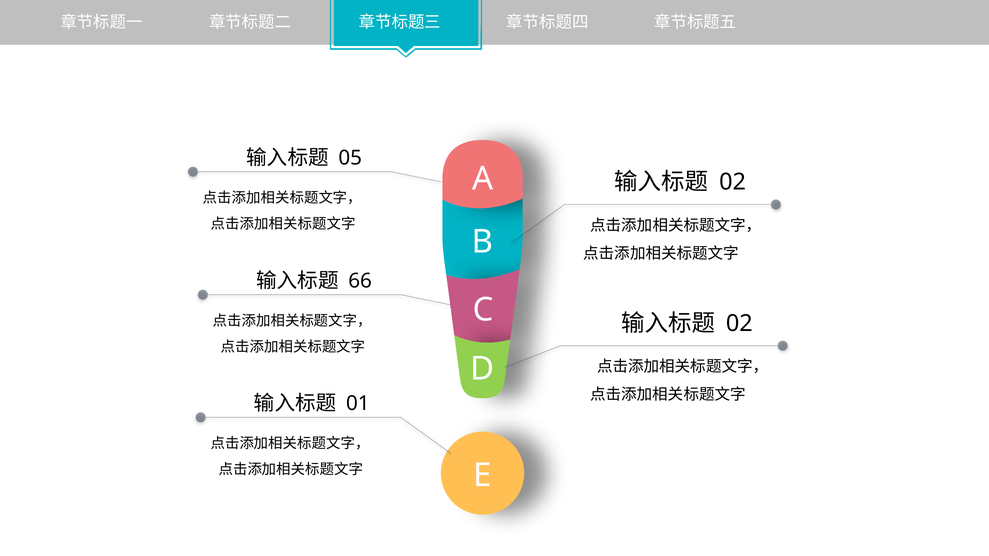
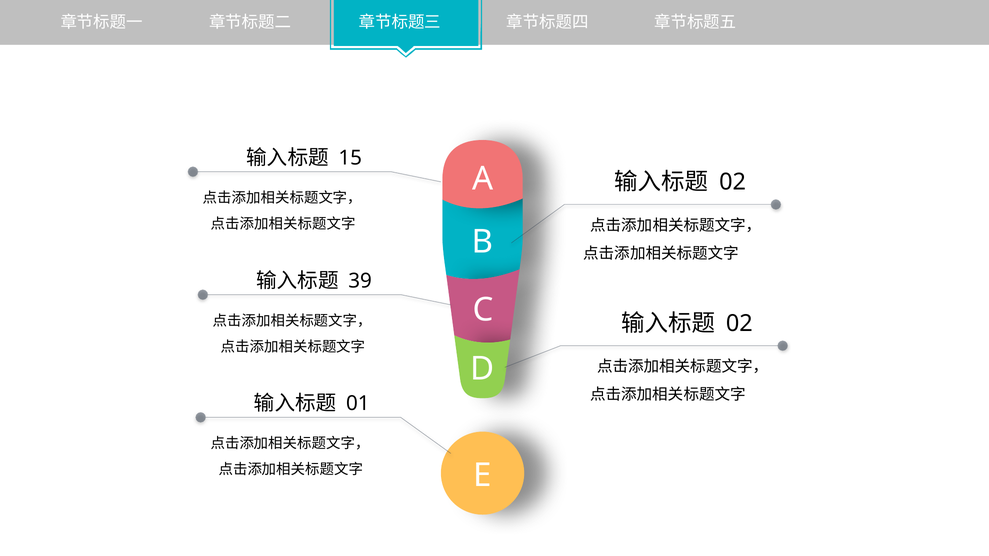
05: 05 -> 15
66: 66 -> 39
